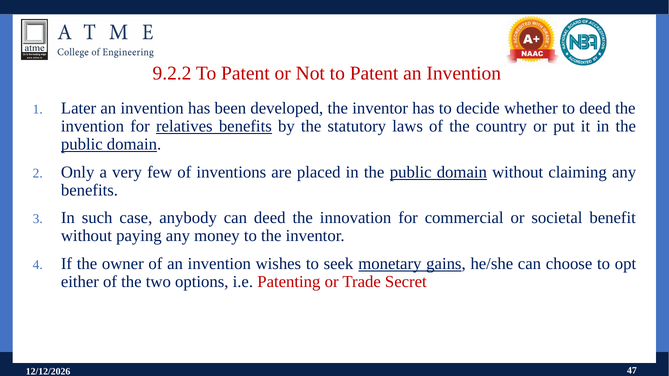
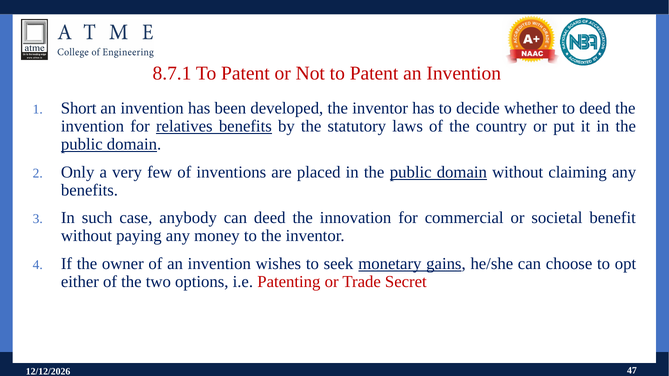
9.2.2: 9.2.2 -> 8.7.1
Later: Later -> Short
